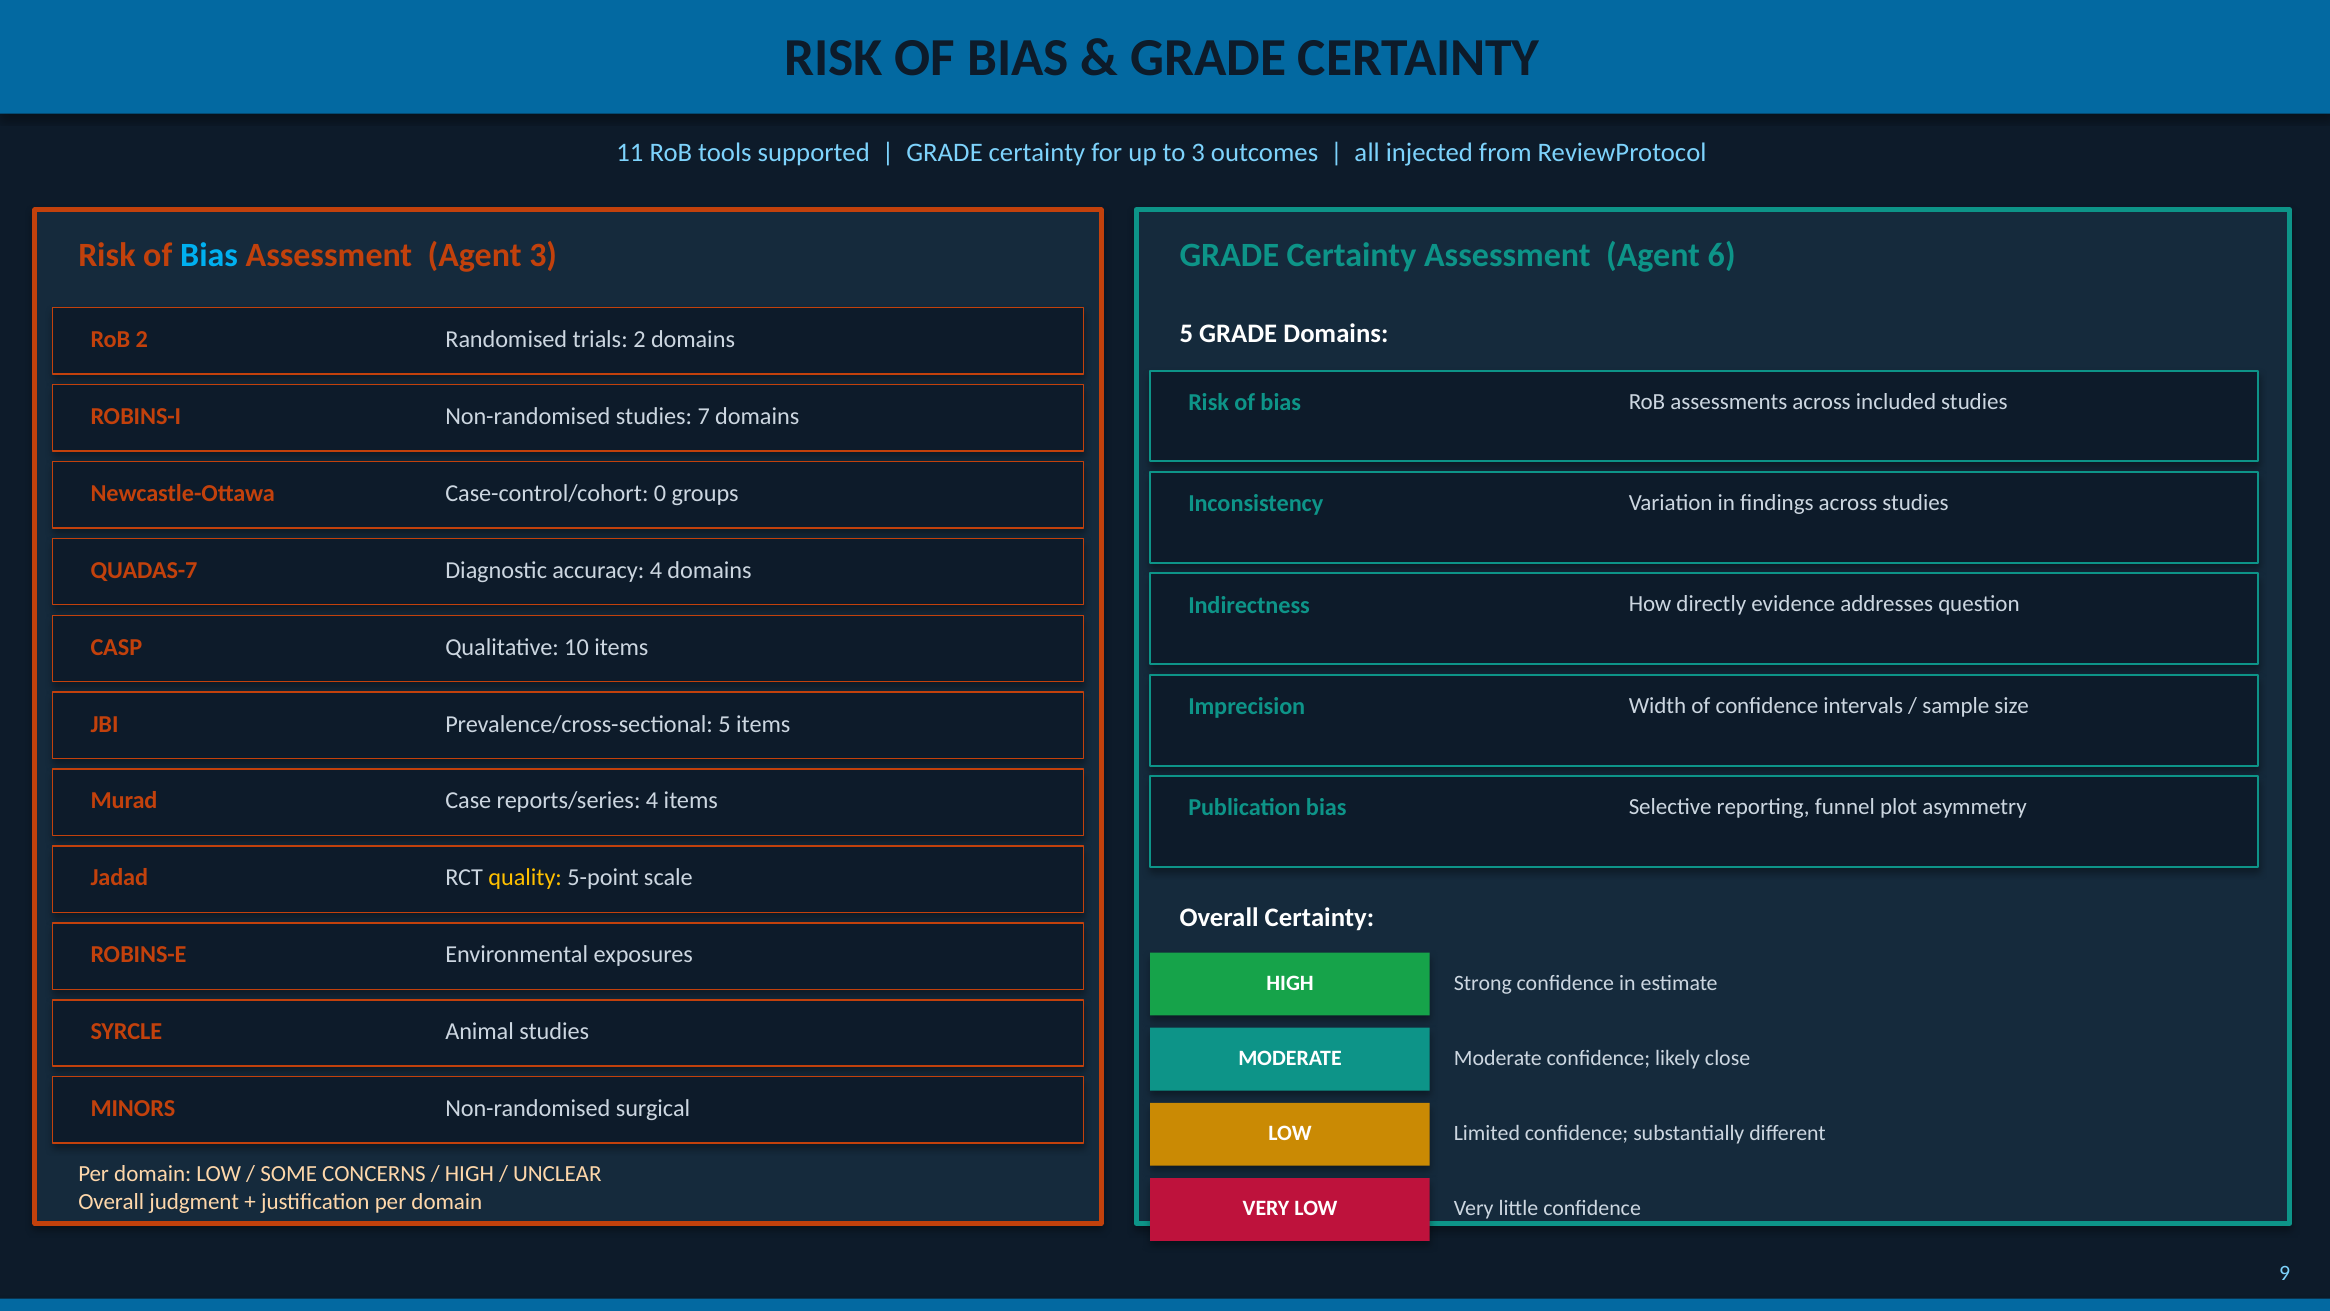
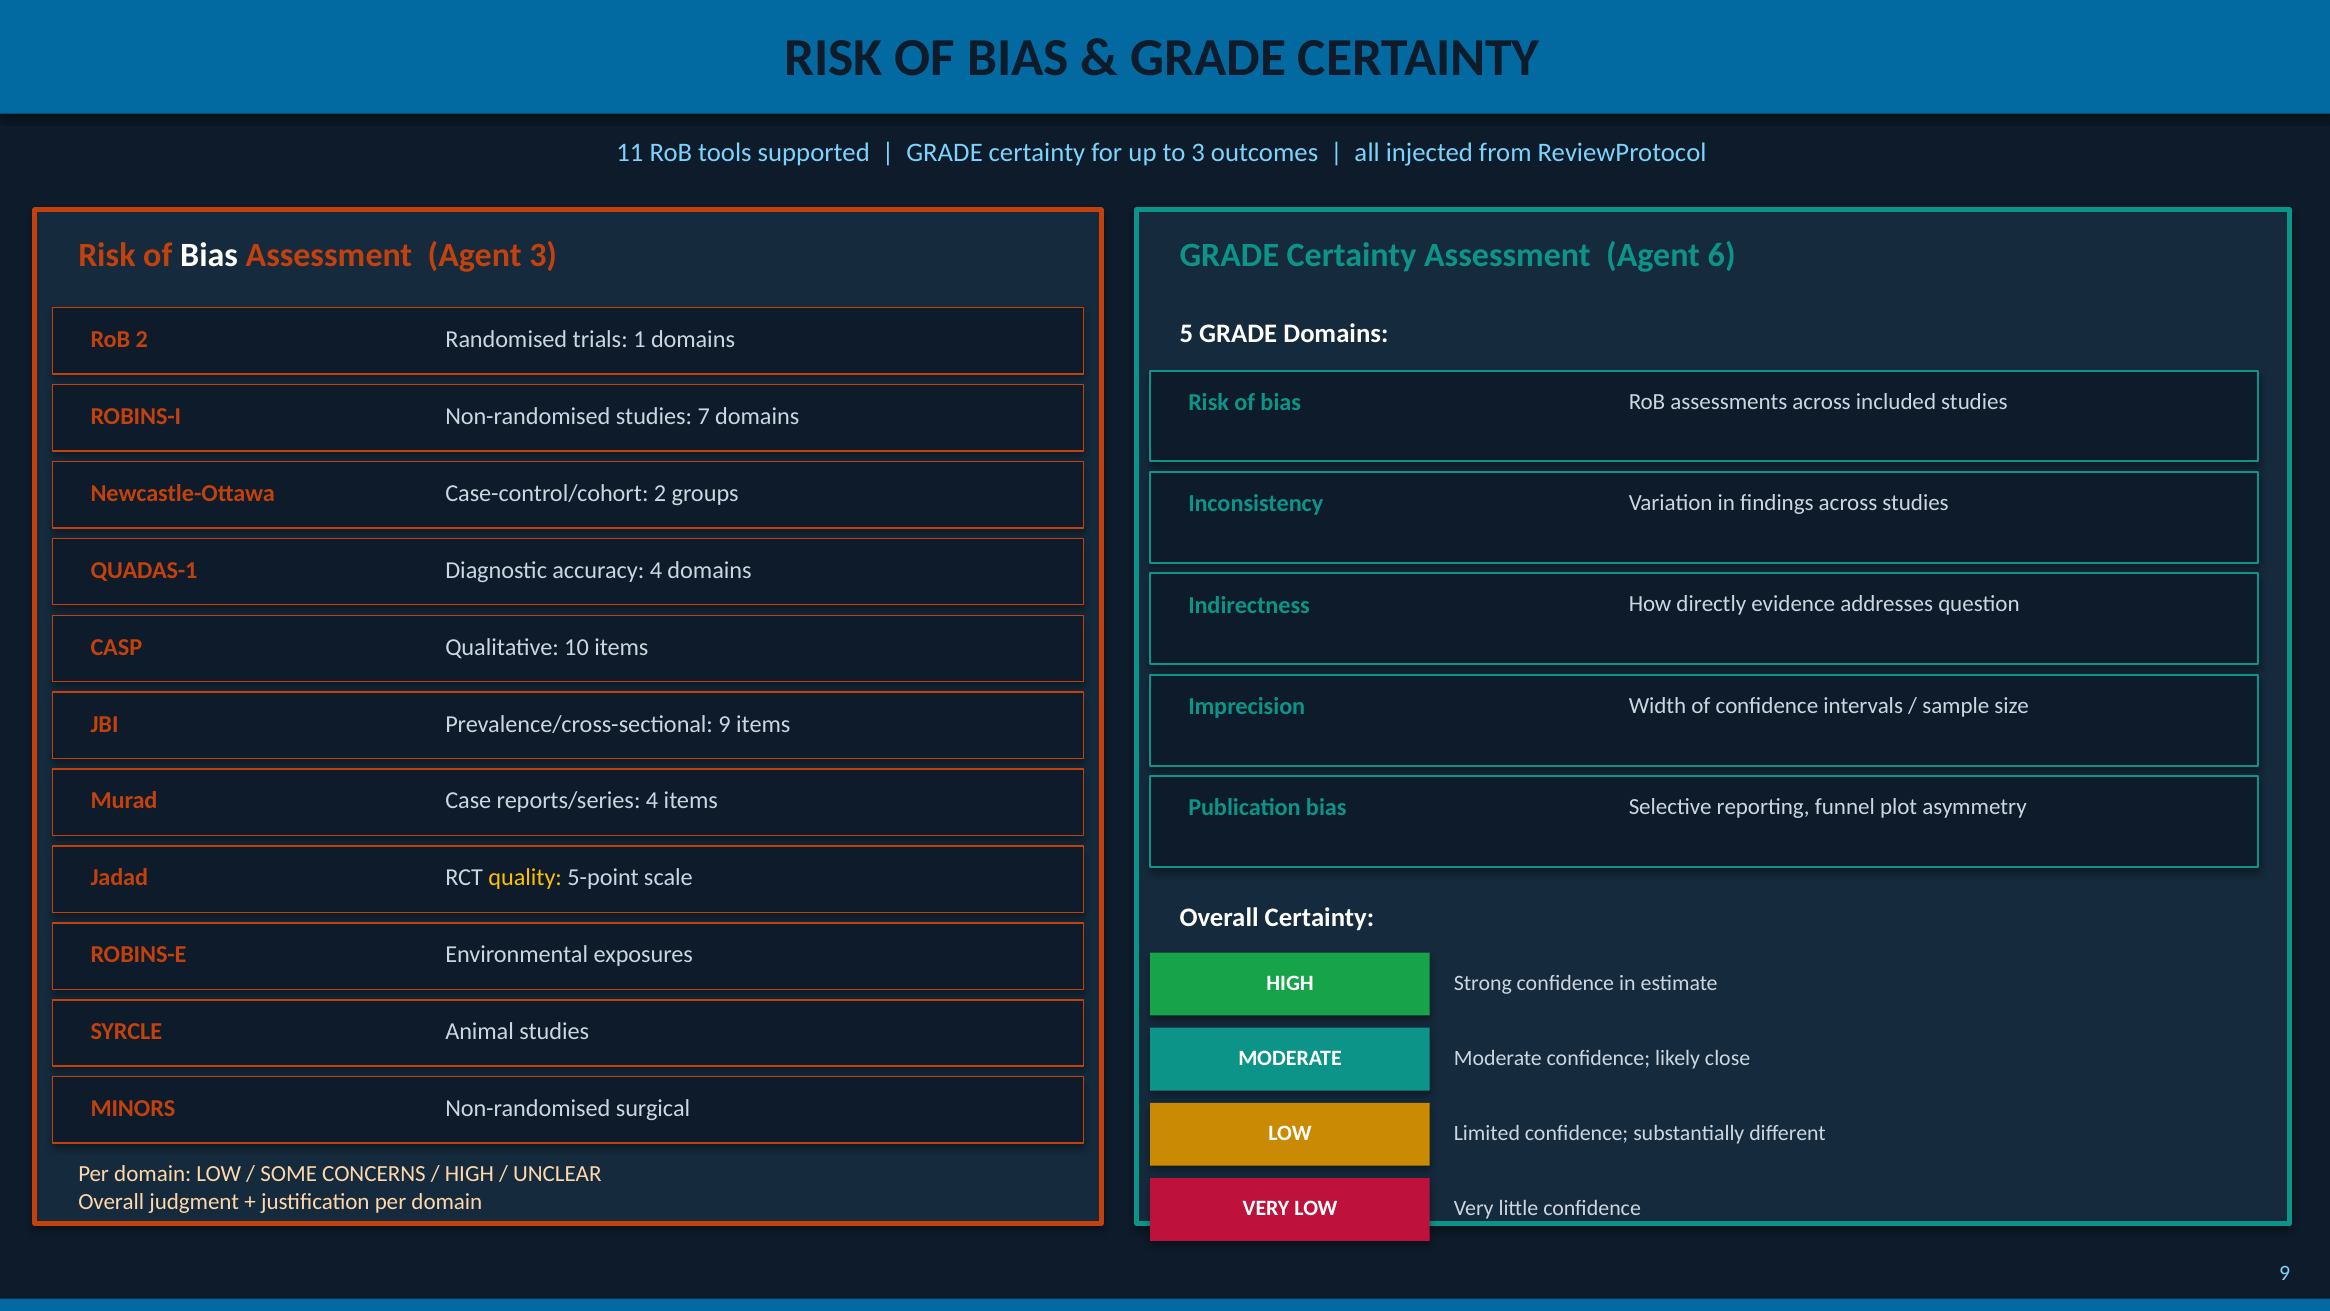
Bias at (209, 255) colour: light blue -> white
trials 2: 2 -> 1
Case-control/cohort 0: 0 -> 2
QUADAS-7: QUADAS-7 -> QUADAS-1
Prevalence/cross-sectional 5: 5 -> 9
